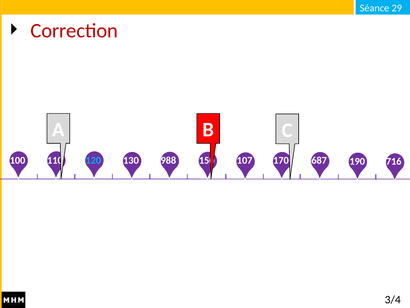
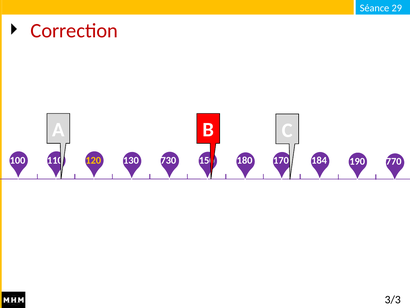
120 colour: light blue -> yellow
988: 988 -> 730
107: 107 -> 180
687: 687 -> 184
716: 716 -> 770
3/4: 3/4 -> 3/3
